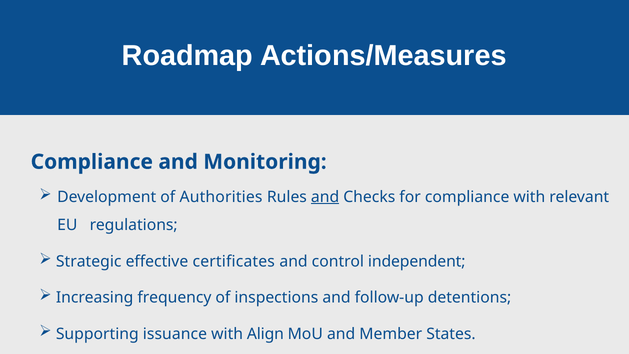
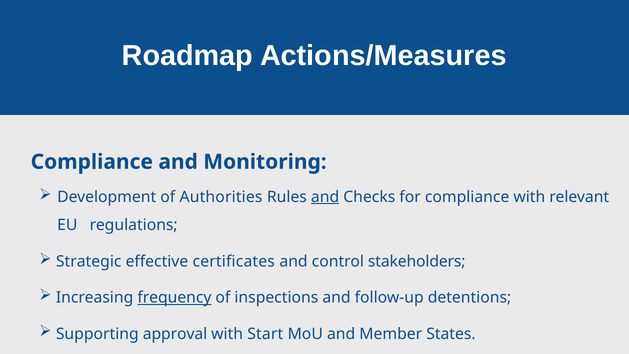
independent: independent -> stakeholders
frequency underline: none -> present
issuance: issuance -> approval
Align: Align -> Start
